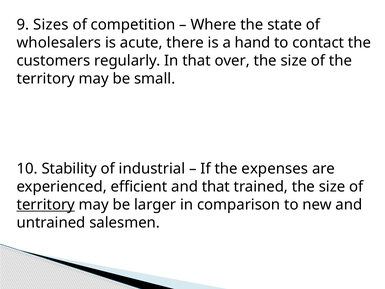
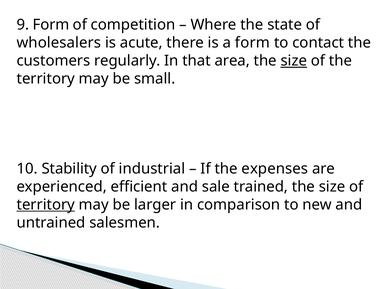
9 Sizes: Sizes -> Form
a hand: hand -> form
over: over -> area
size at (294, 61) underline: none -> present
and that: that -> sale
